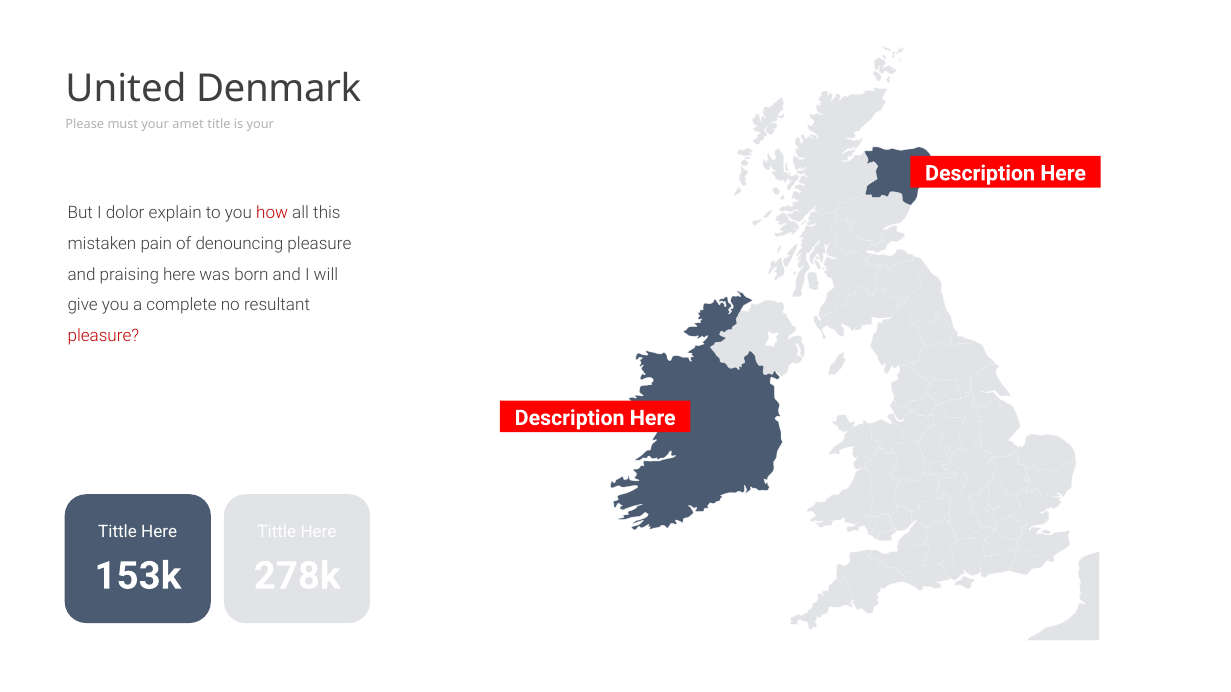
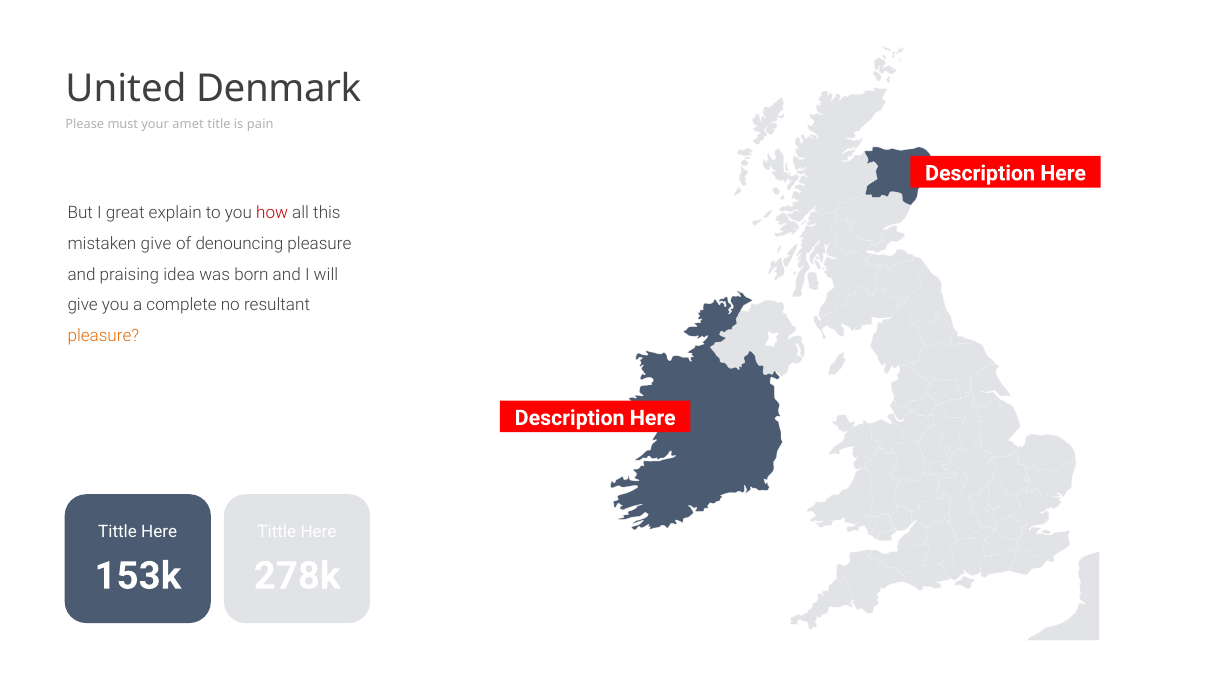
is your: your -> pain
dolor: dolor -> great
mistaken pain: pain -> give
praising here: here -> idea
pleasure at (103, 336) colour: red -> orange
